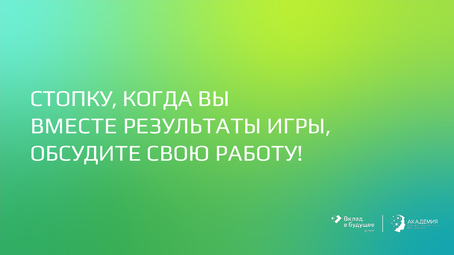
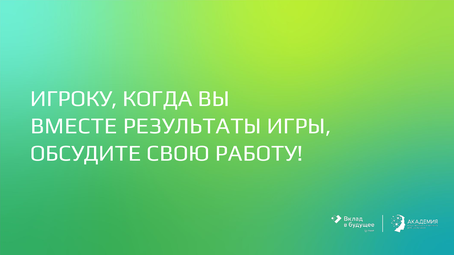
СТОПКУ: СТОПКУ -> ИГРОКУ
